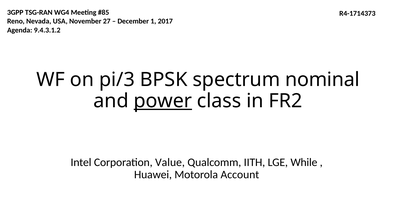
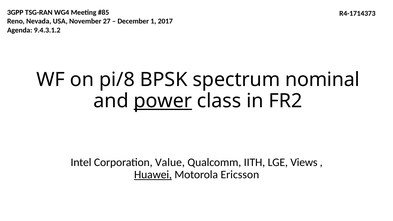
pi/3: pi/3 -> pi/8
While: While -> Views
Huawei underline: none -> present
Account: Account -> Ericsson
